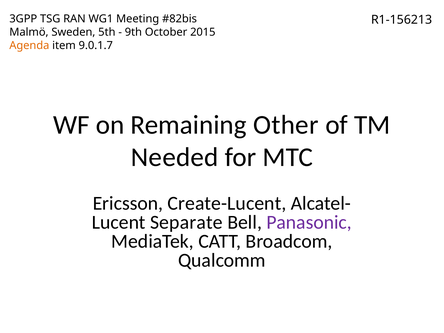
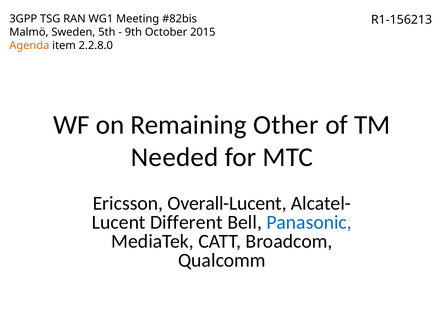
9.0.1.7: 9.0.1.7 -> 2.2.8.0
Create-Lucent: Create-Lucent -> Overall-Lucent
Separate: Separate -> Different
Panasonic colour: purple -> blue
